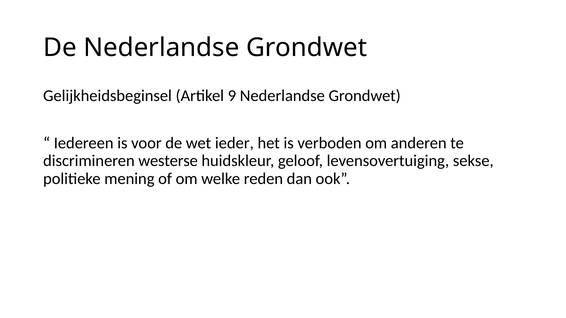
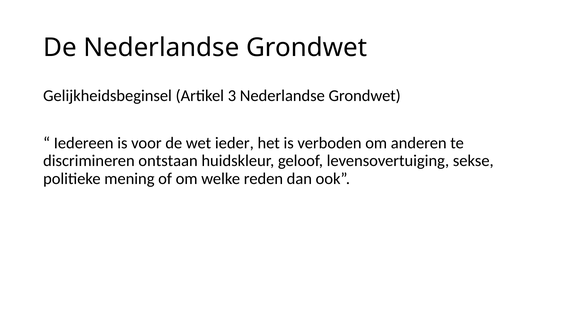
9: 9 -> 3
westerse: westerse -> ontstaan
